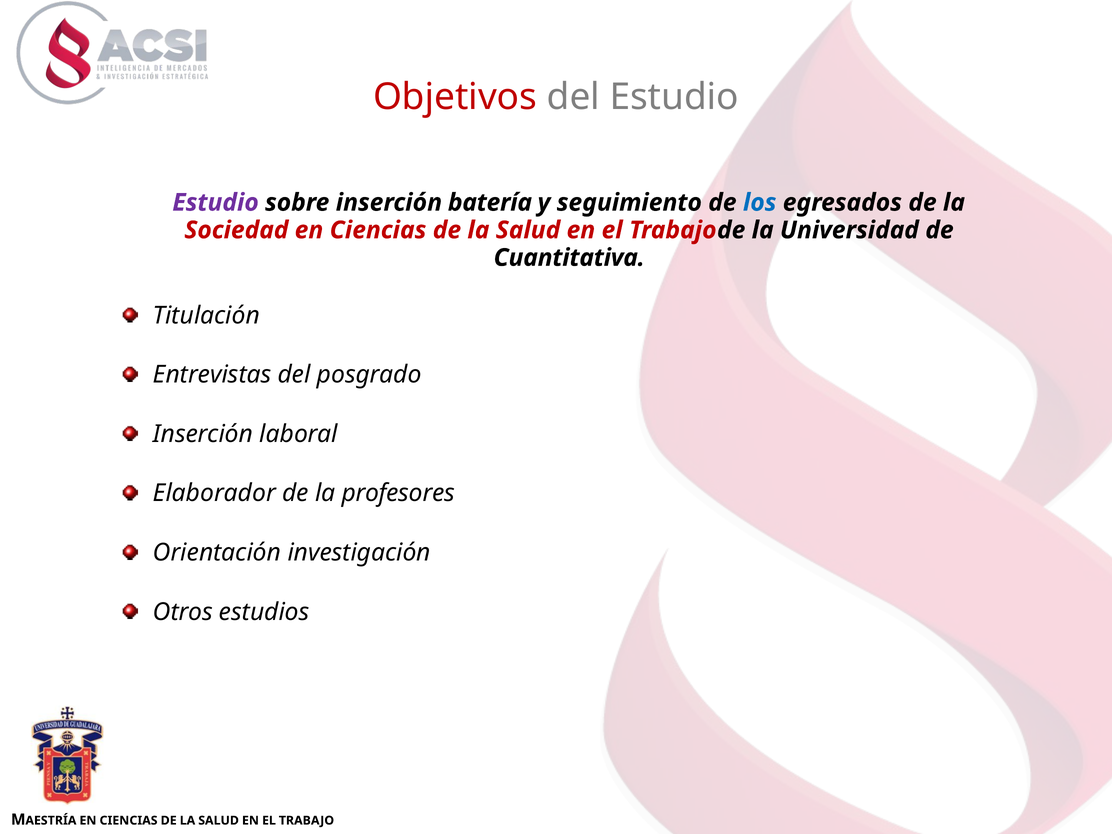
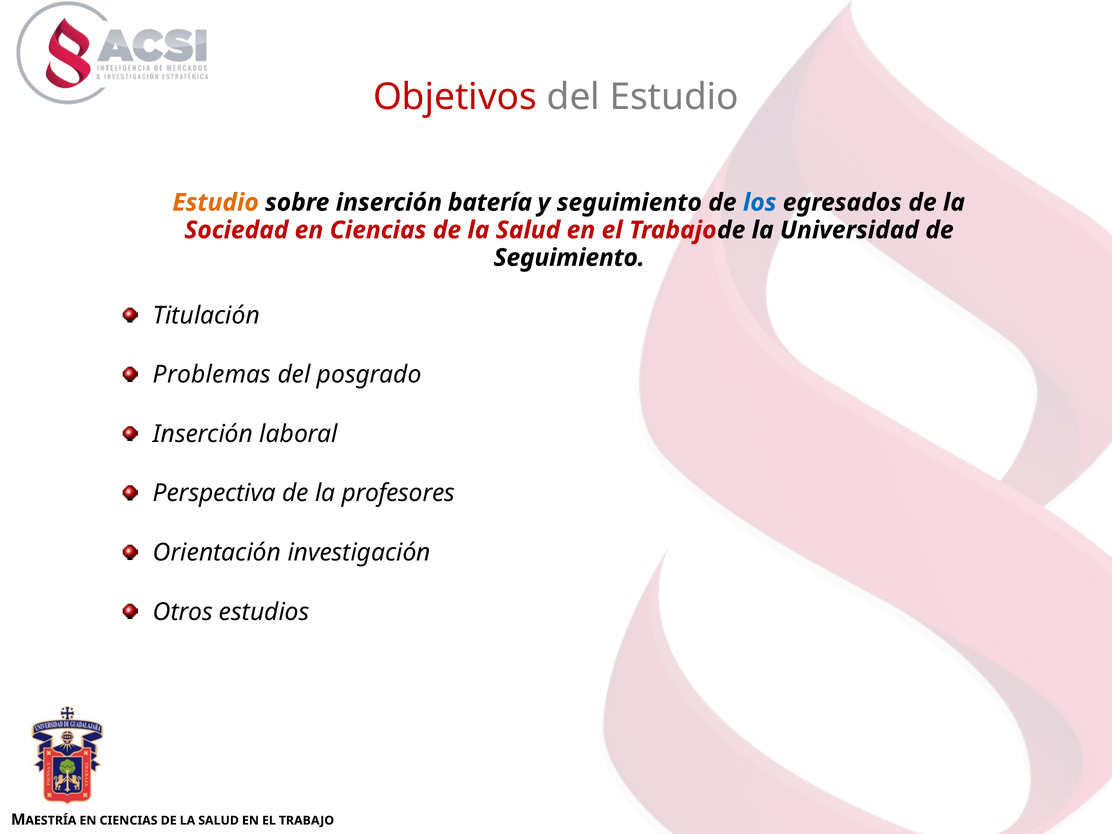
Estudio at (216, 203) colour: purple -> orange
Cuantitativa at (569, 258): Cuantitativa -> Seguimiento
Entrevistas: Entrevistas -> Problemas
Elaborador: Elaborador -> Perspectiva
